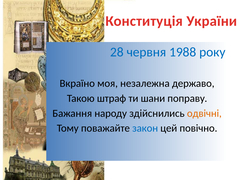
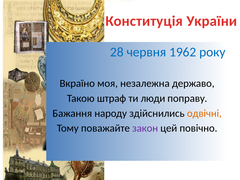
1988: 1988 -> 1962
шани: шани -> люди
закон colour: blue -> purple
